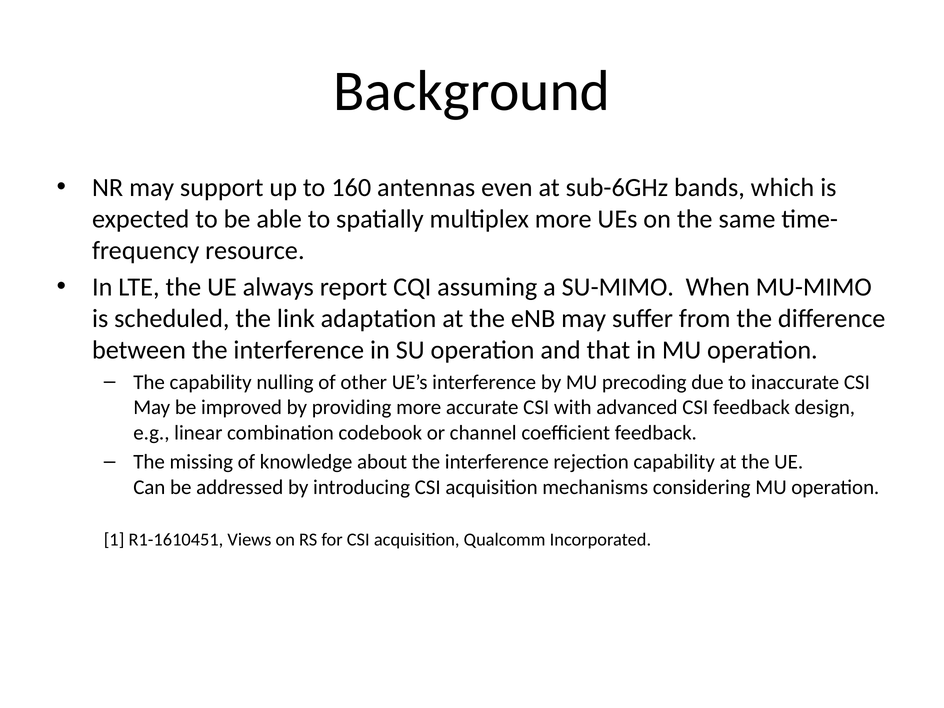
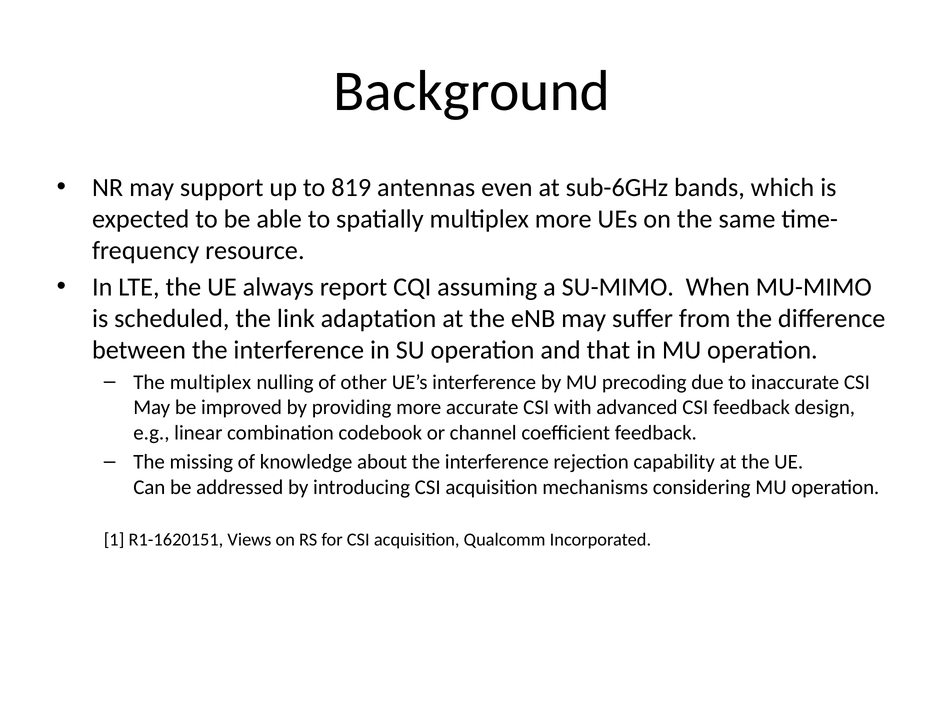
160: 160 -> 819
The capability: capability -> multiplex
R1-1610451: R1-1610451 -> R1-1620151
